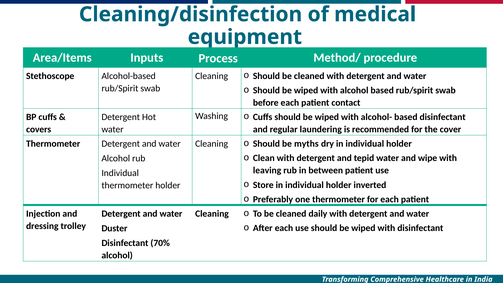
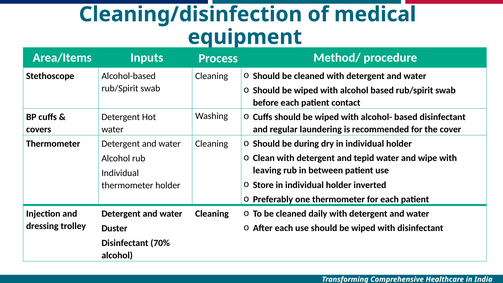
myths: myths -> during
